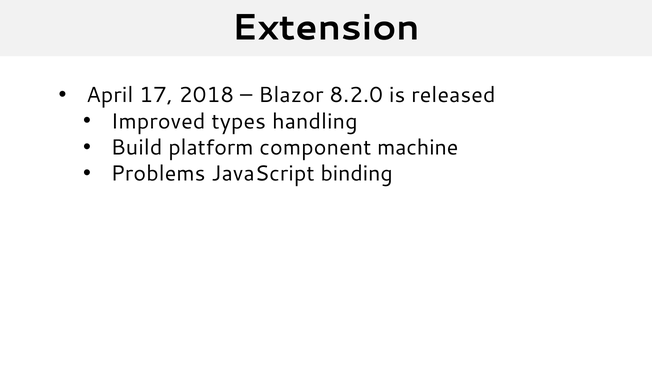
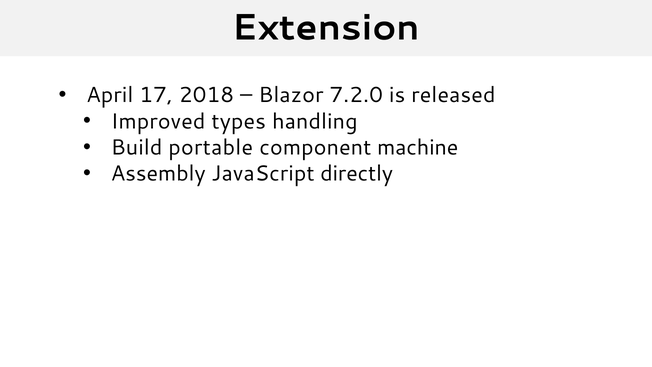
8.2.0: 8.2.0 -> 7.2.0
platform: platform -> portable
Problems: Problems -> Assembly
binding: binding -> directly
